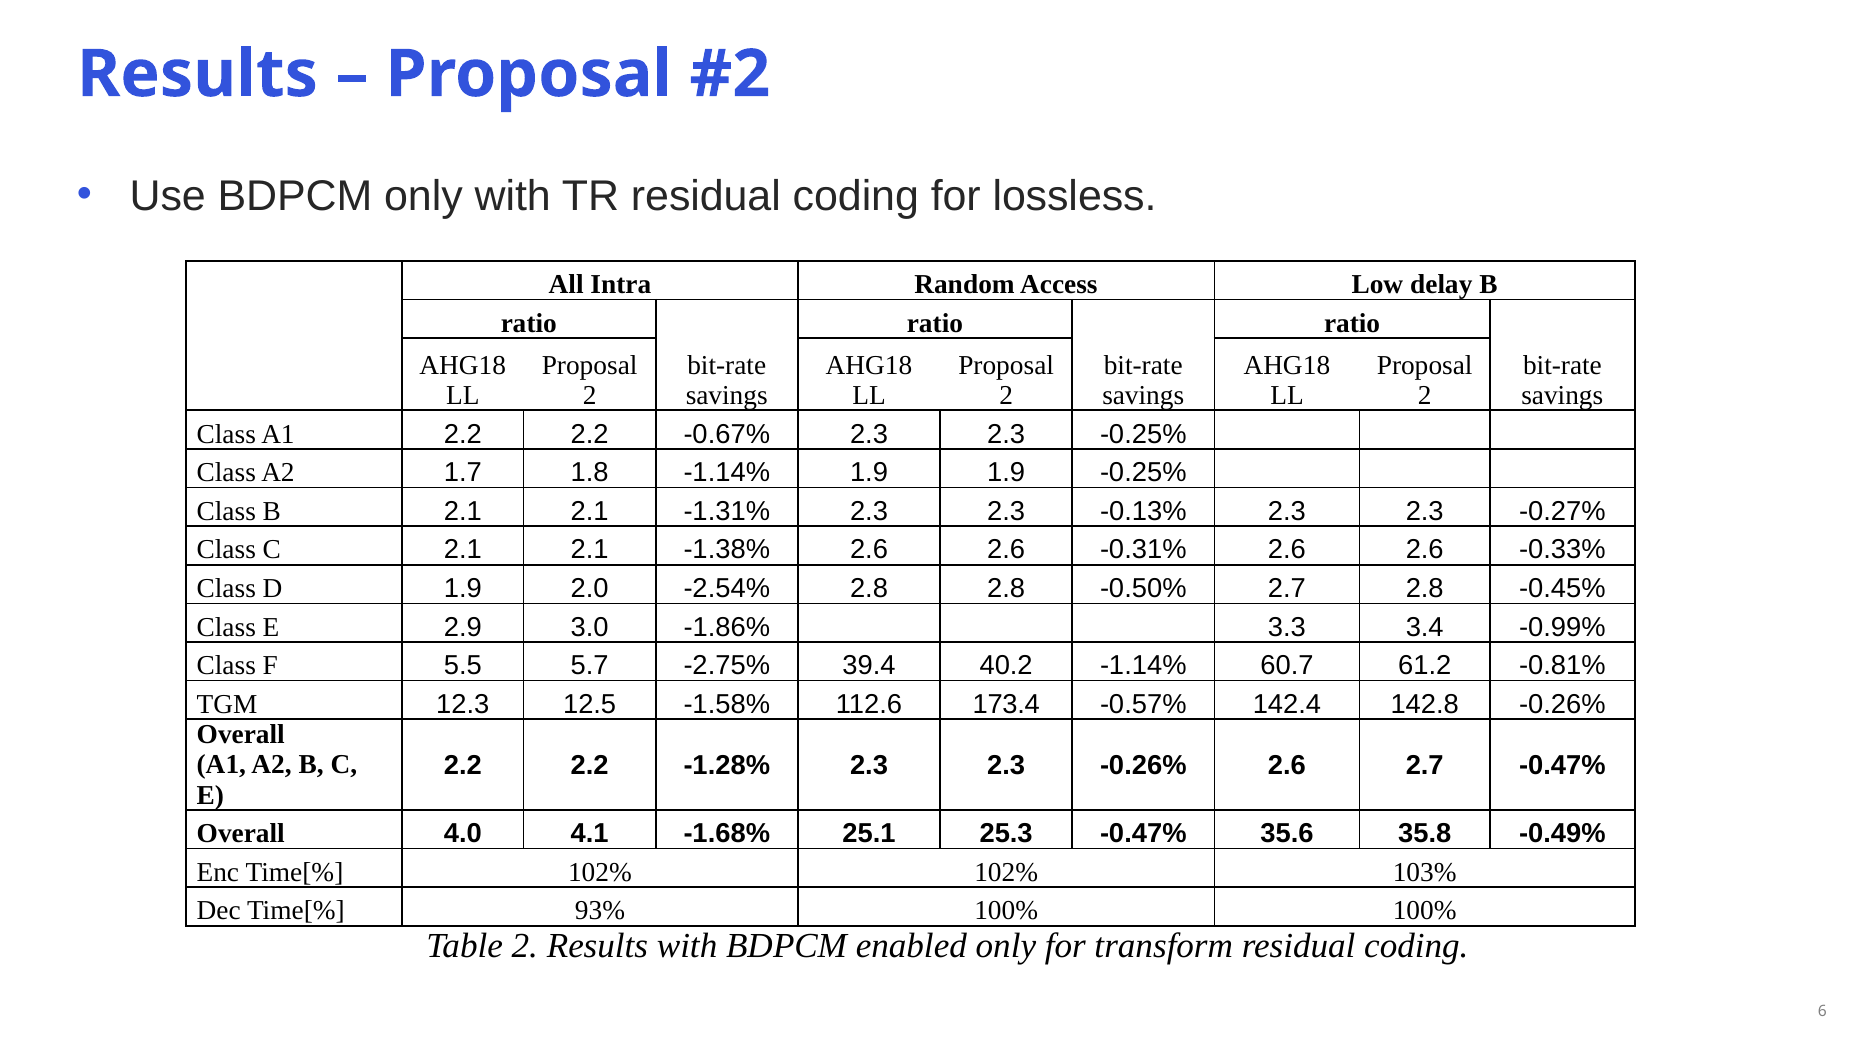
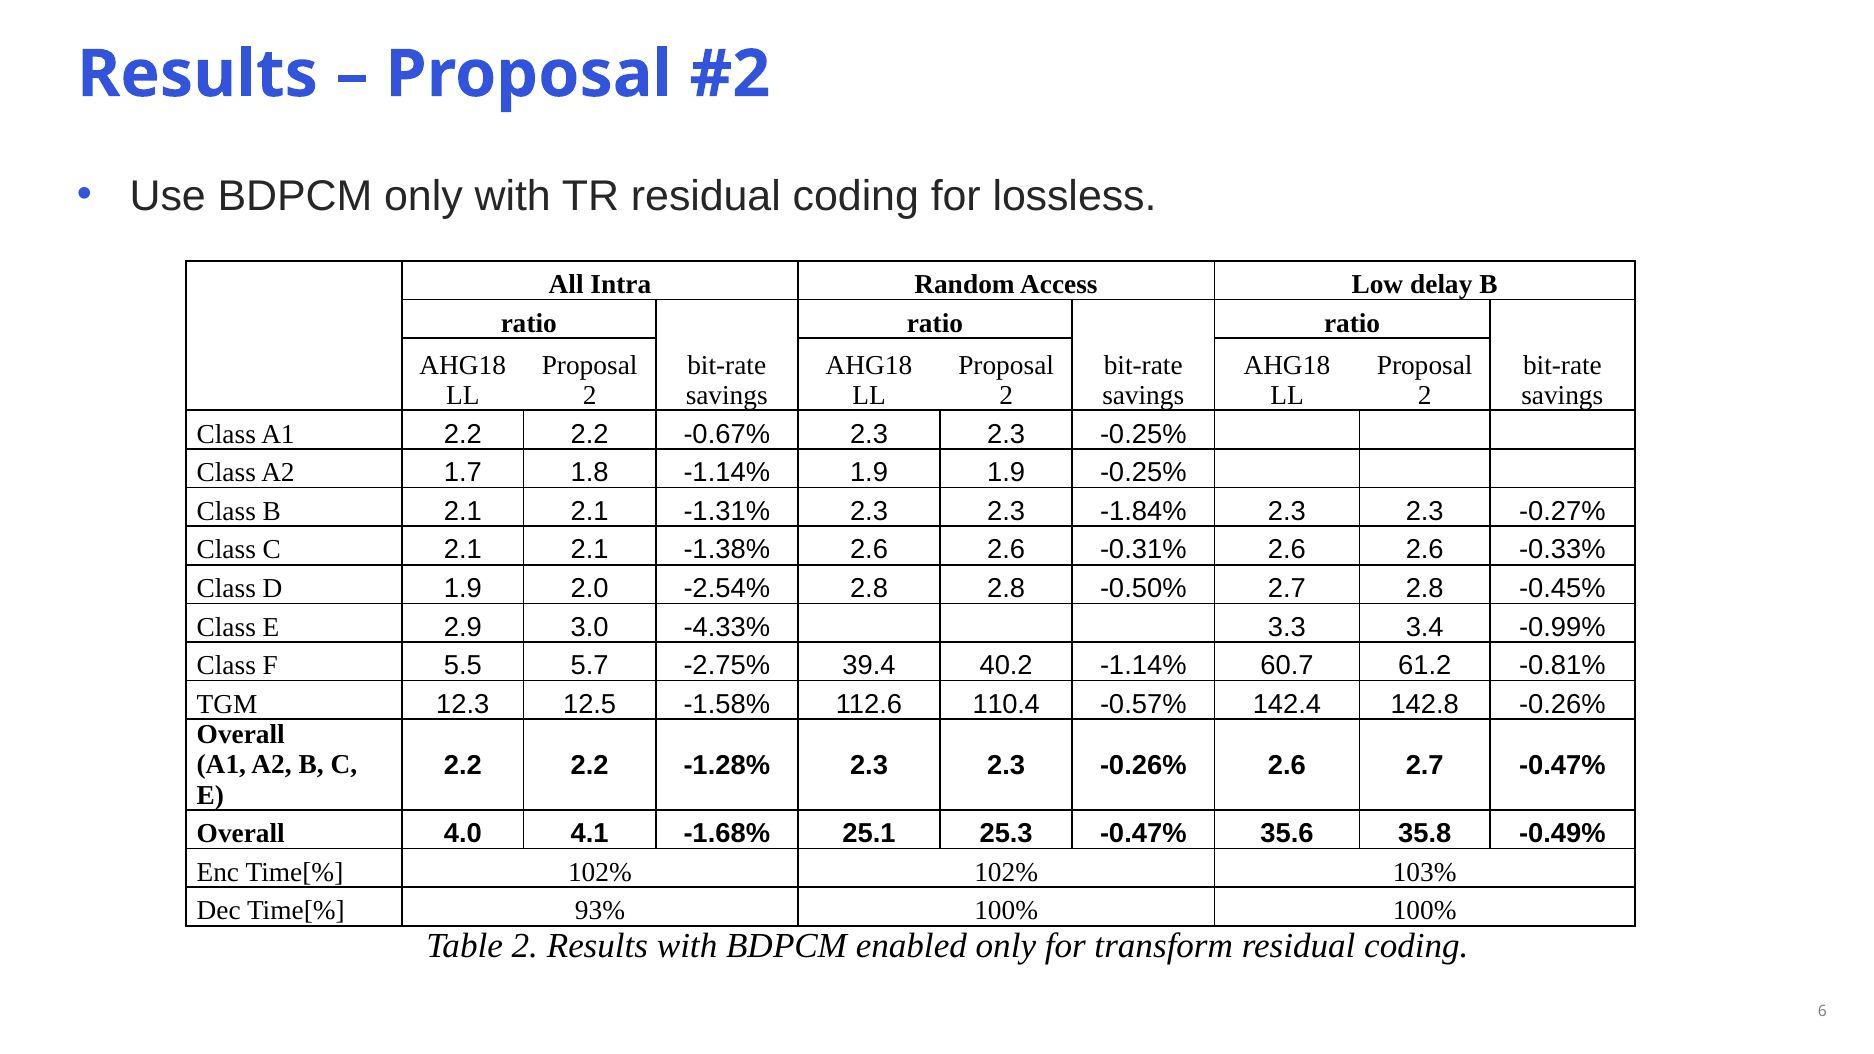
-0.13%: -0.13% -> -1.84%
-1.86%: -1.86% -> -4.33%
173.4: 173.4 -> 110.4
